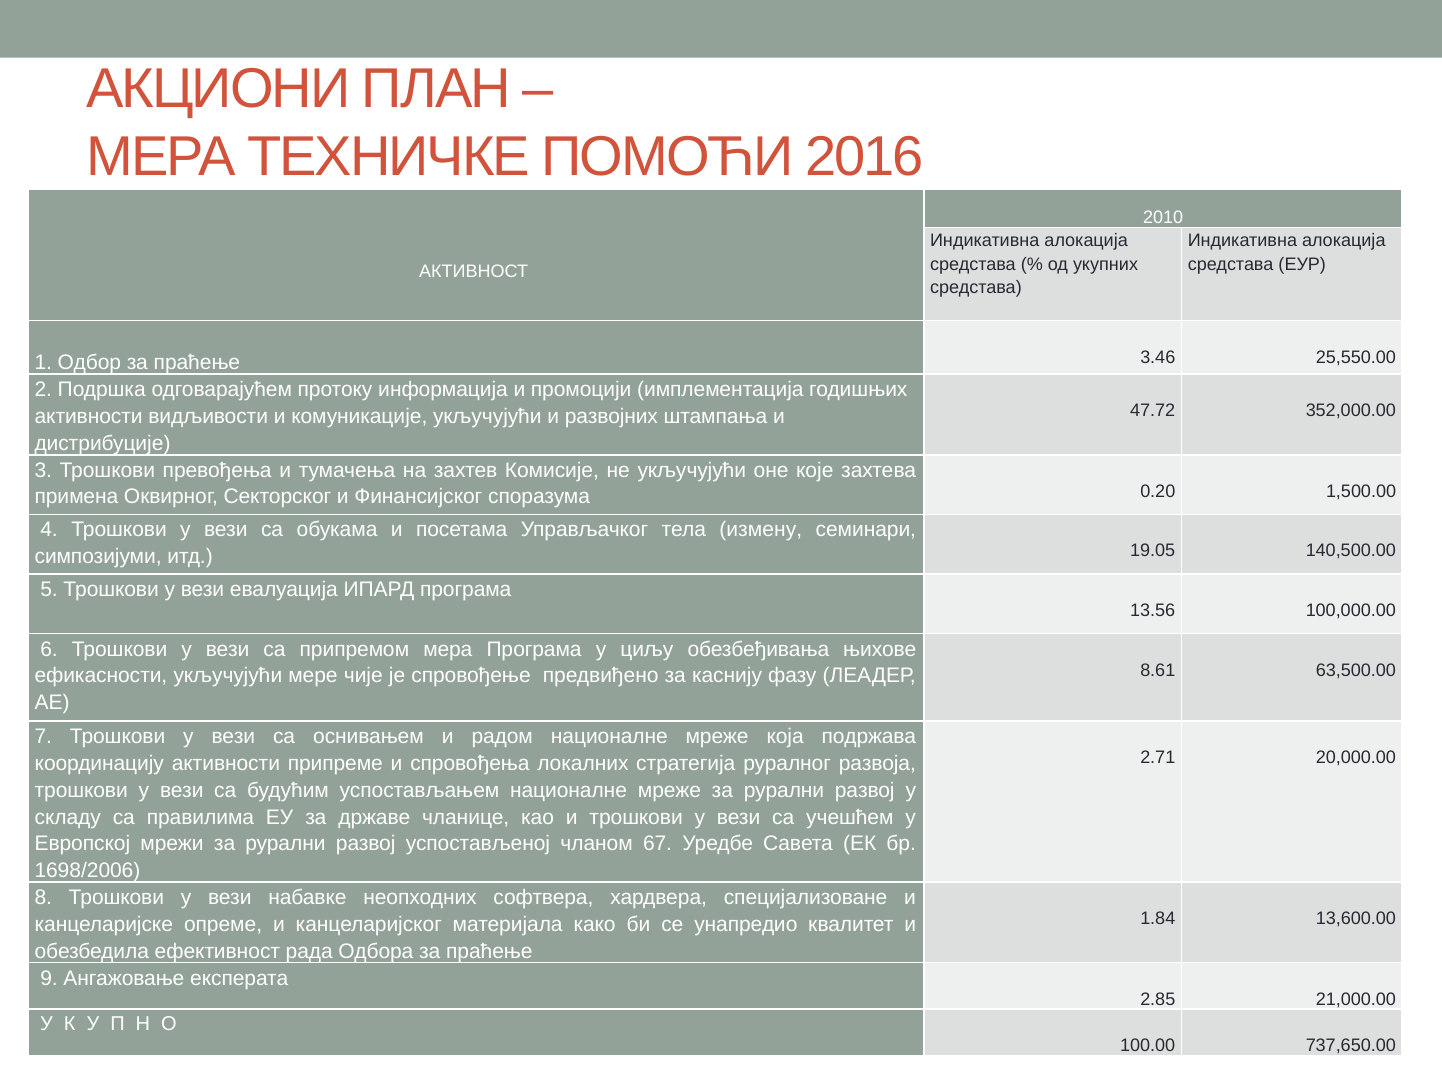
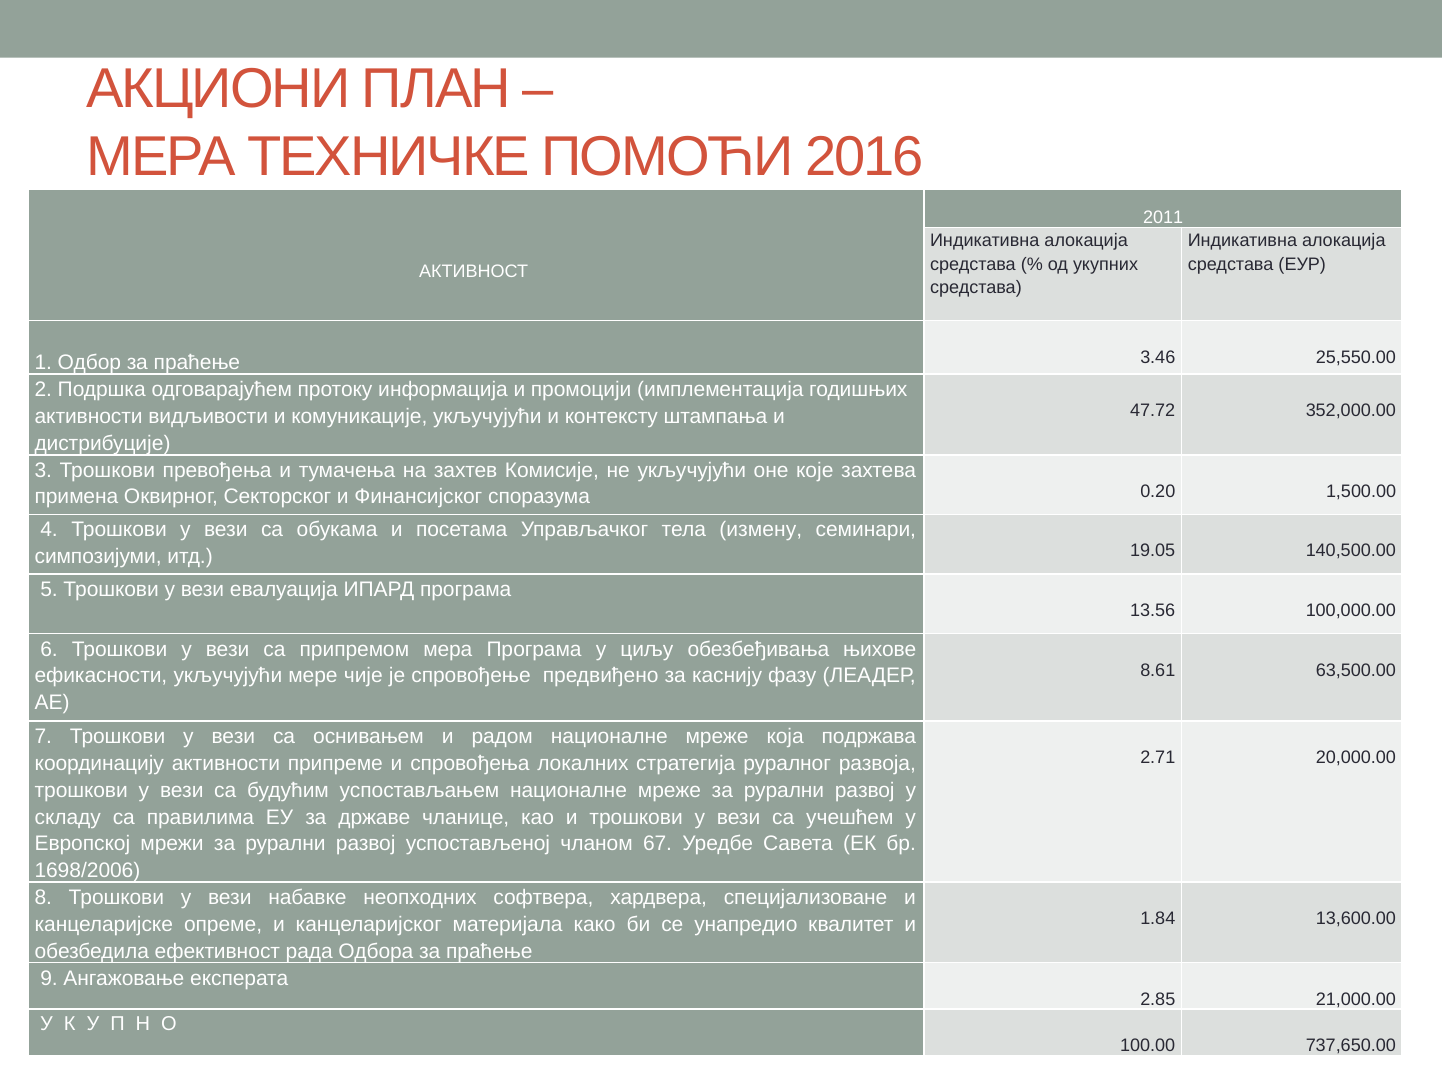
2010: 2010 -> 2011
развојних: развојних -> контексту
